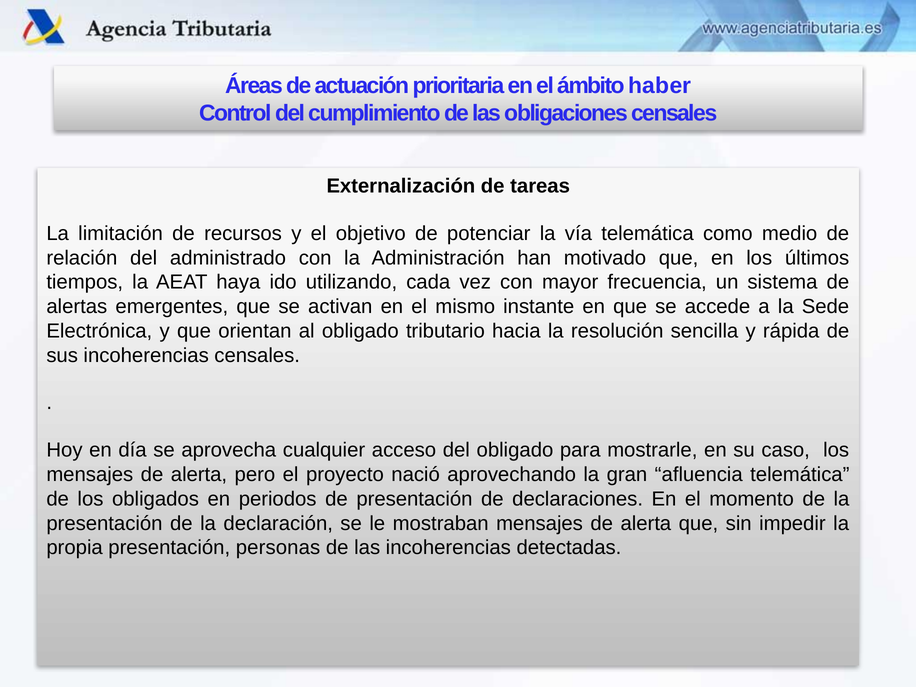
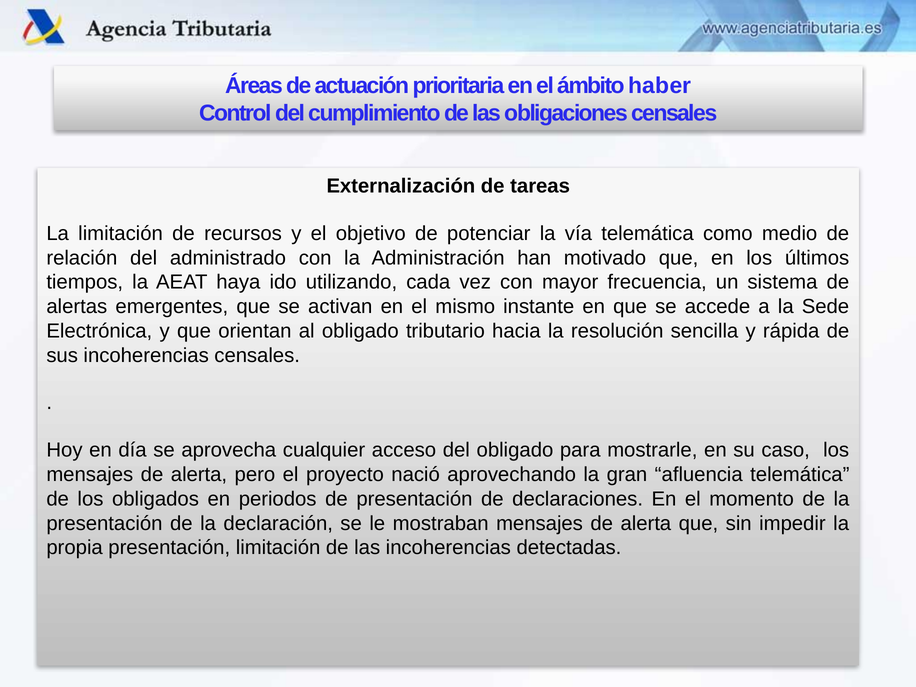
presentación personas: personas -> limitación
